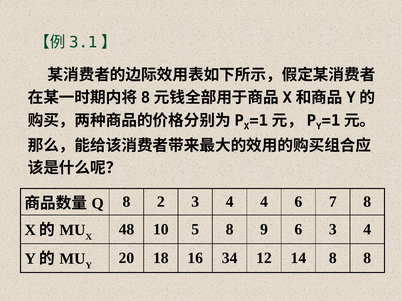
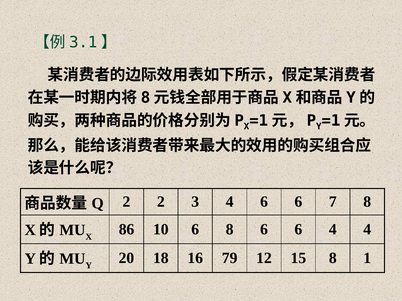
8 at (126, 202): 8 -> 2
4 4: 4 -> 6
48: 48 -> 86
10 5: 5 -> 6
8 9: 9 -> 6
6 3: 3 -> 4
34: 34 -> 79
14: 14 -> 15
8 8: 8 -> 1
